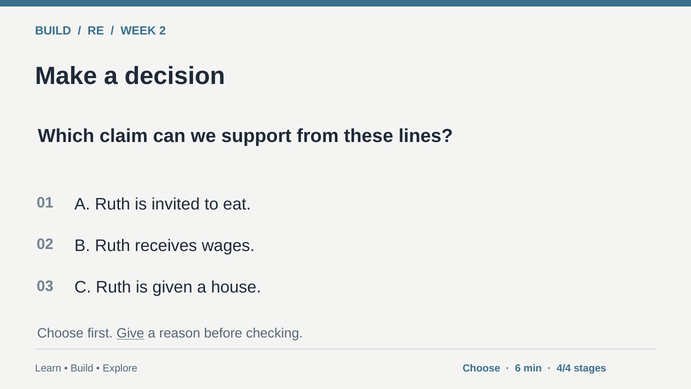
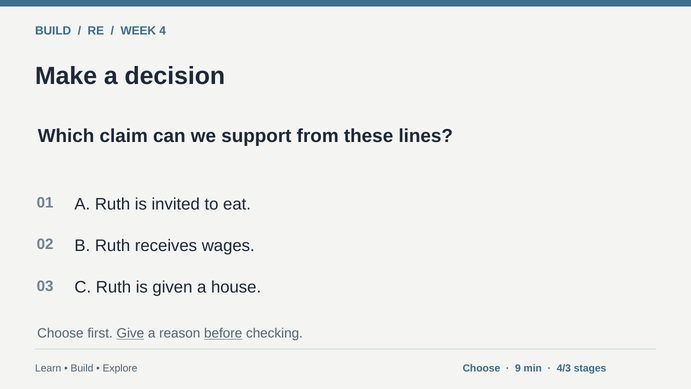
2: 2 -> 4
before underline: none -> present
6: 6 -> 9
4/4: 4/4 -> 4/3
